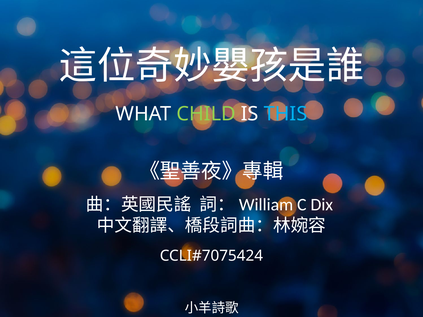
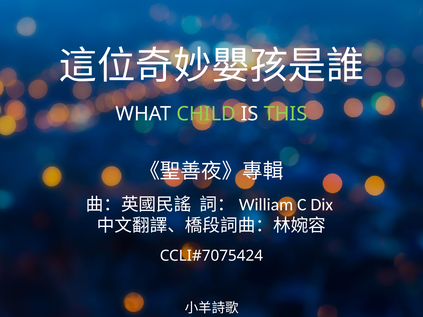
THIS colour: light blue -> light green
